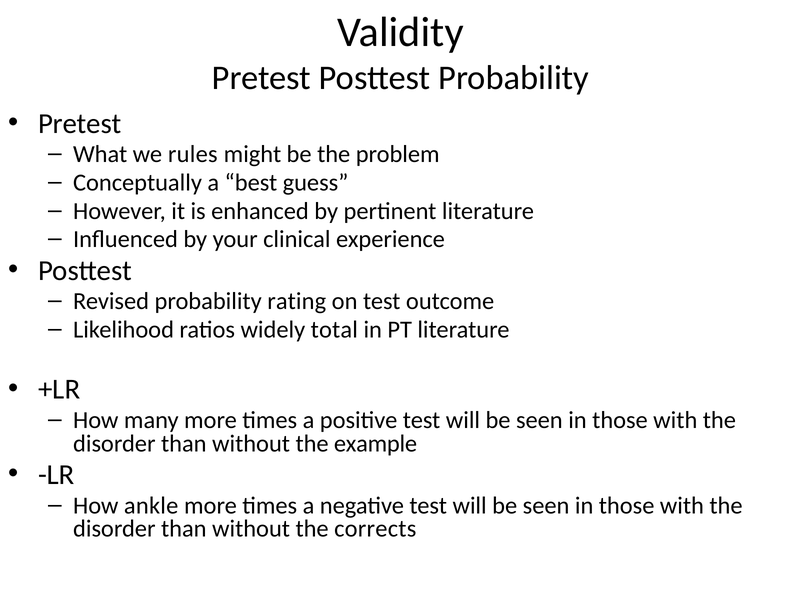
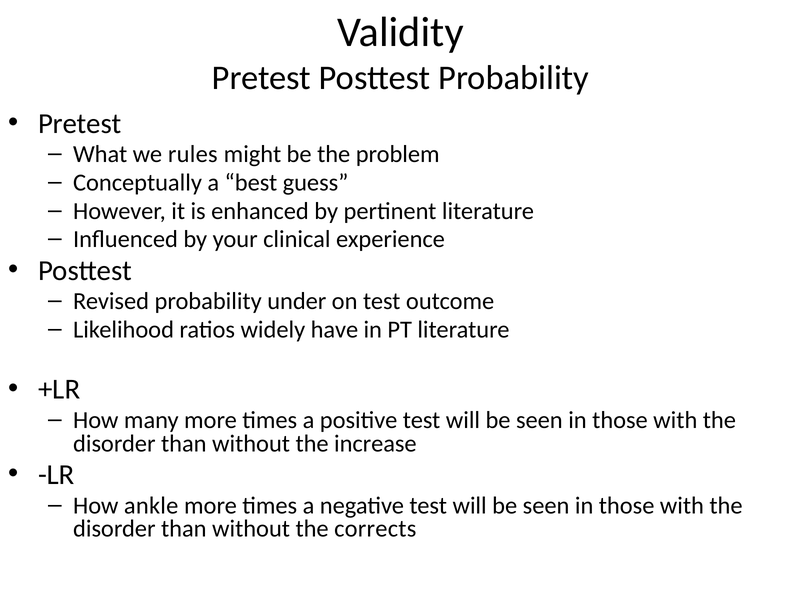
rating: rating -> under
total: total -> have
example: example -> increase
